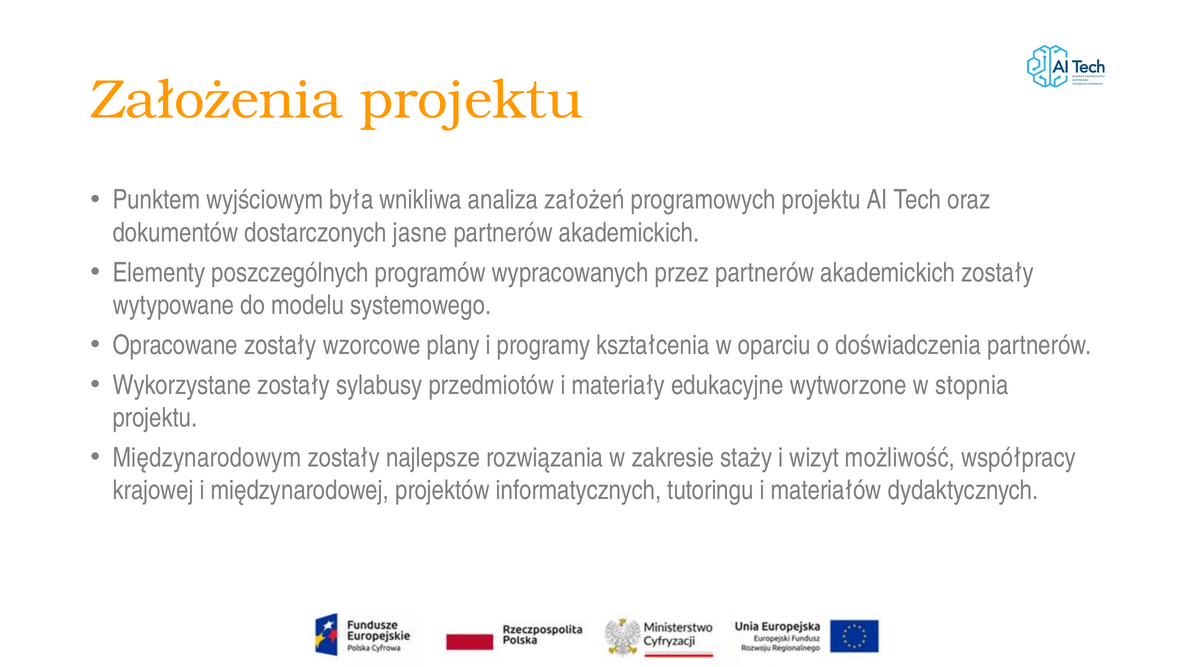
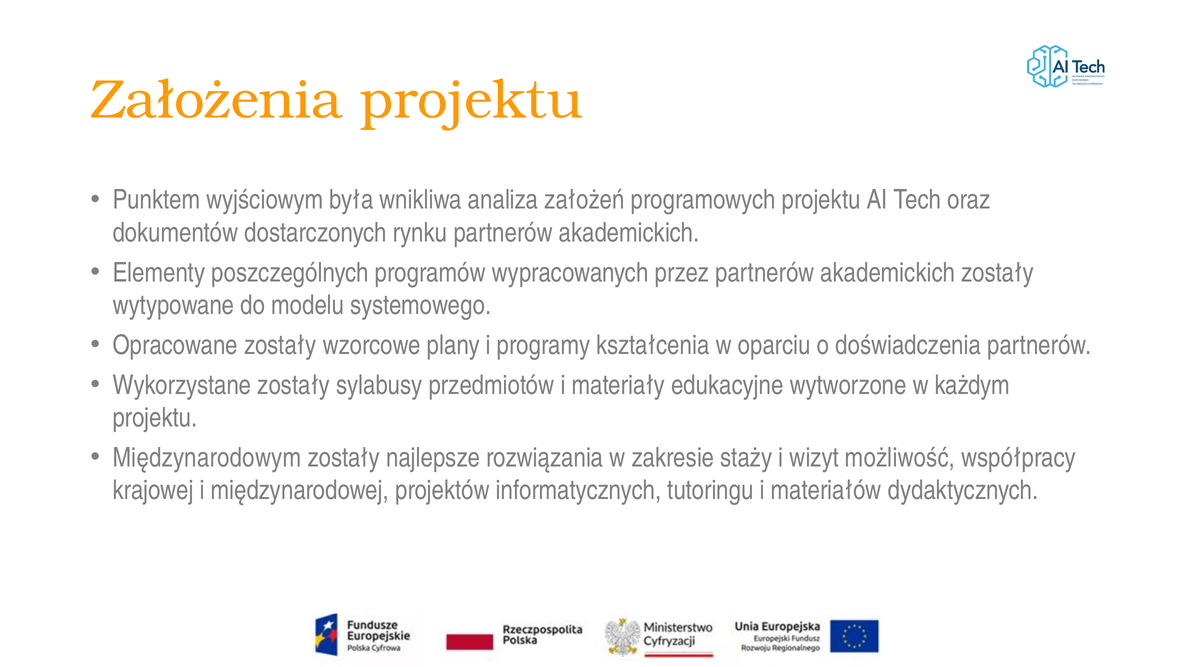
jasne: jasne -> rynku
stopnia: stopnia -> każdym
